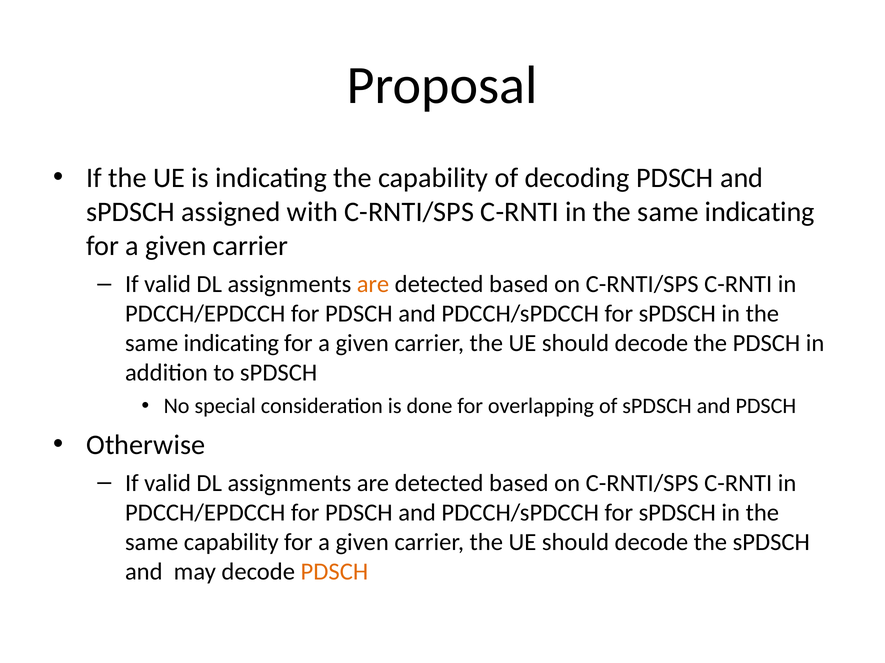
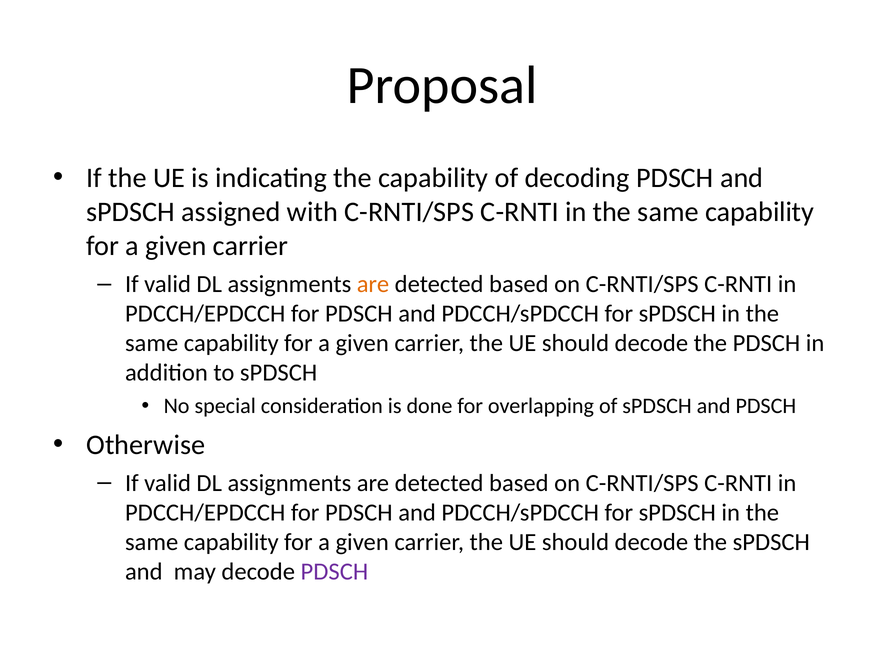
indicating at (760, 212): indicating -> capability
indicating at (231, 343): indicating -> capability
PDSCH at (334, 572) colour: orange -> purple
